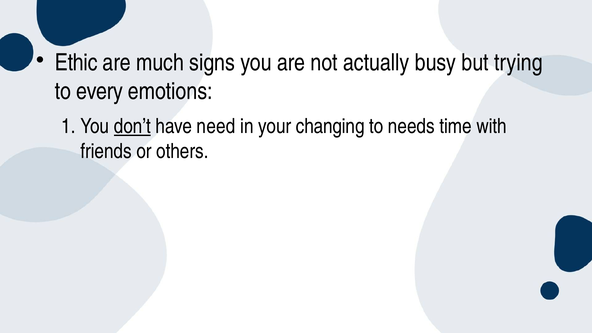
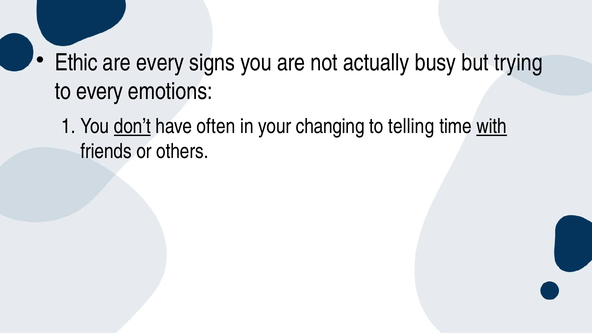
are much: much -> every
need: need -> often
needs: needs -> telling
with underline: none -> present
